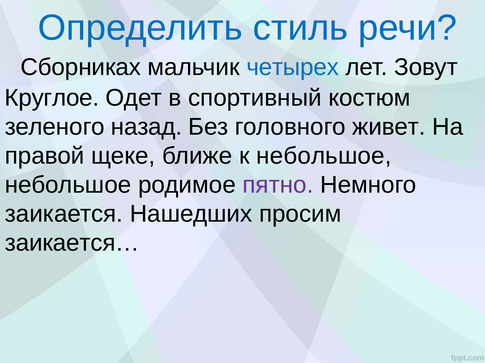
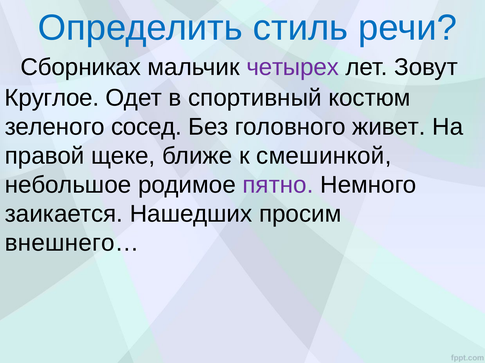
четырех colour: blue -> purple
назад: назад -> сосед
к небольшое: небольшое -> смешинкой
заикается…: заикается… -> внешнего…
